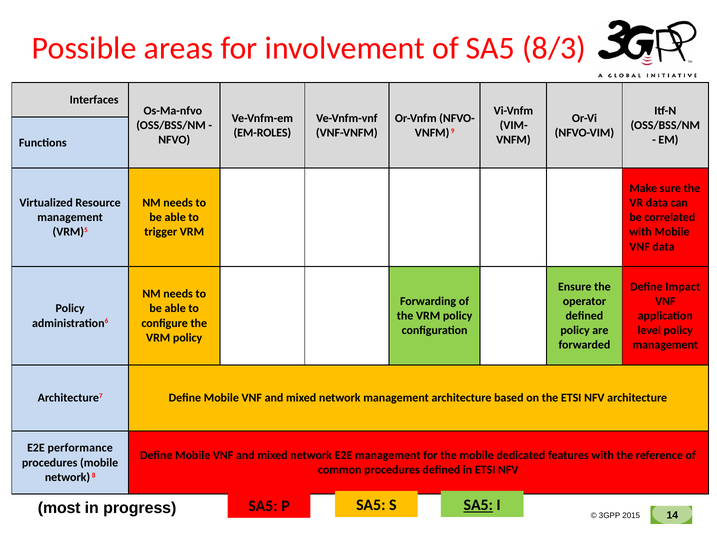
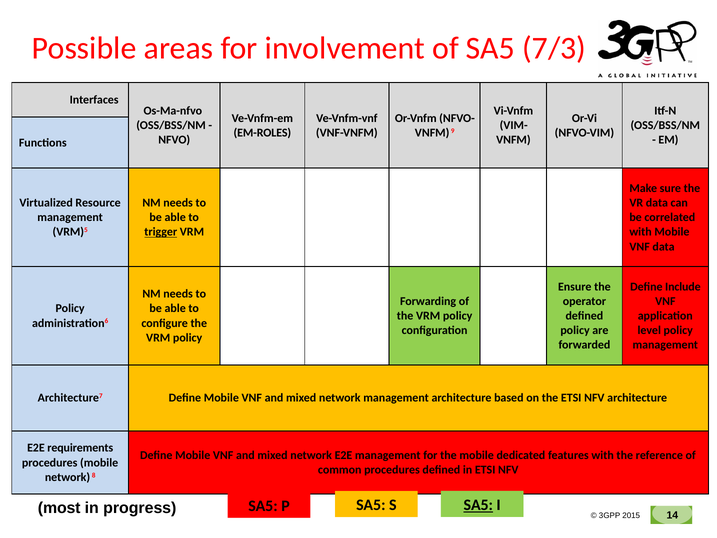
8/3: 8/3 -> 7/3
trigger underline: none -> present
Impact: Impact -> Include
performance: performance -> requirements
